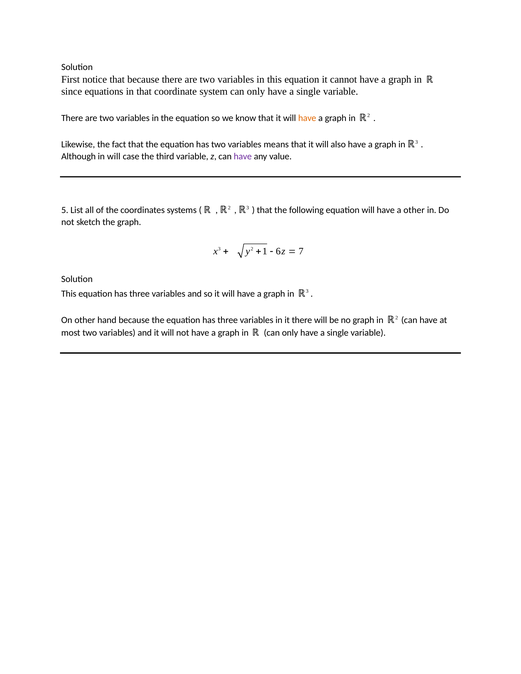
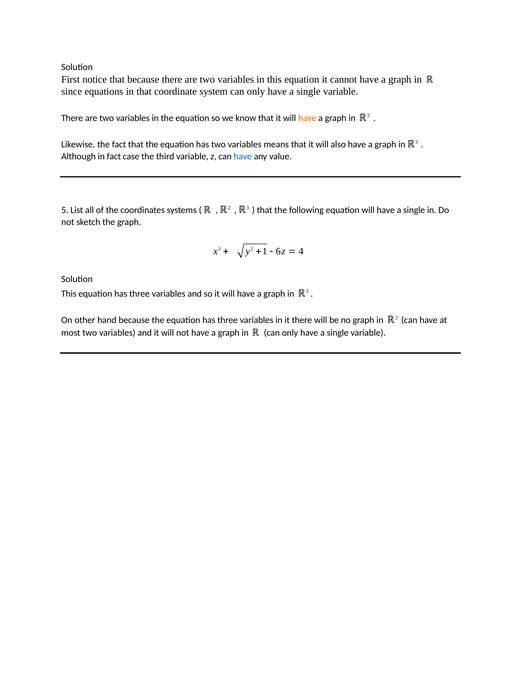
in will: will -> fact
have at (243, 157) colour: purple -> blue
will have a other: other -> single
7: 7 -> 4
